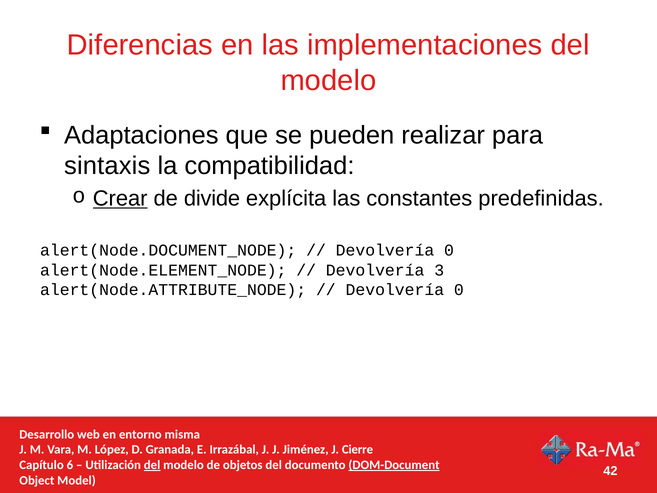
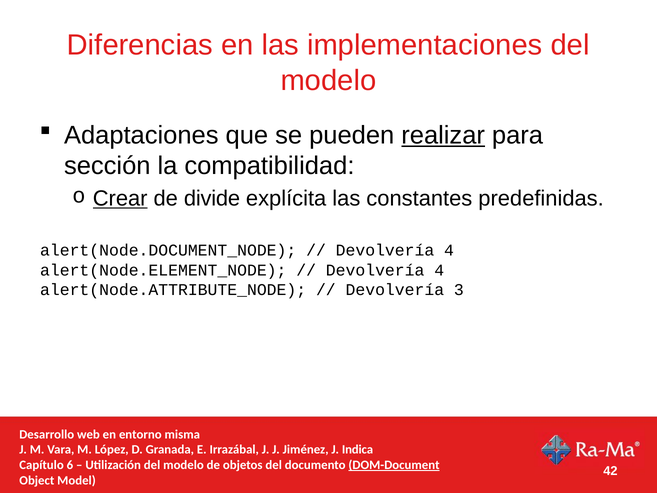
realizar underline: none -> present
sintaxis: sintaxis -> sección
0 at (449, 250): 0 -> 4
3 at (439, 270): 3 -> 4
0 at (459, 290): 0 -> 3
Cierre: Cierre -> Indica
del at (152, 465) underline: present -> none
